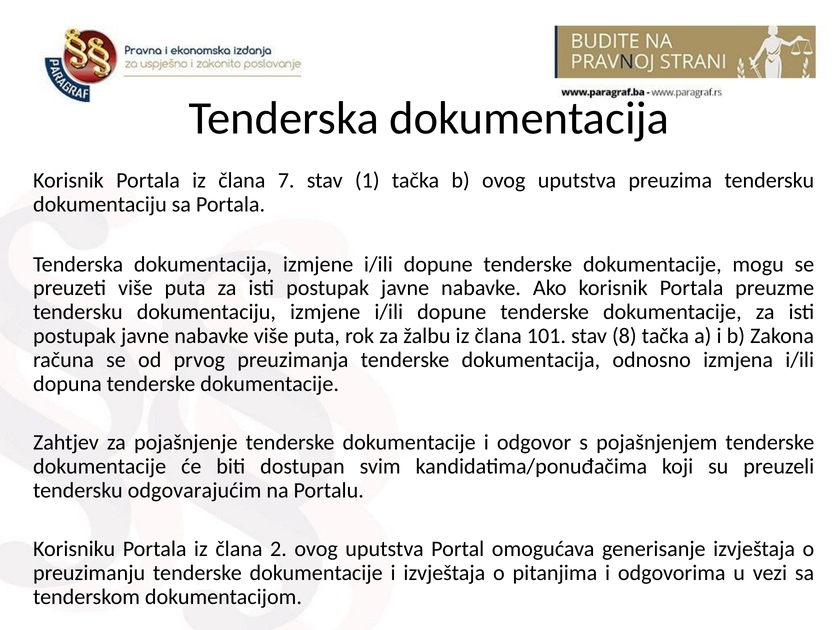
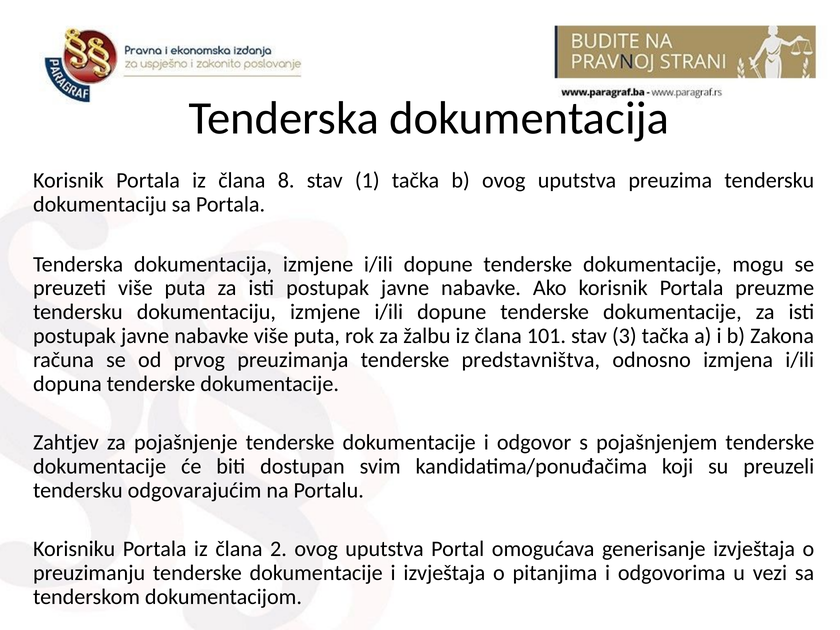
7: 7 -> 8
8: 8 -> 3
tenderske dokumentacija: dokumentacija -> predstavništva
